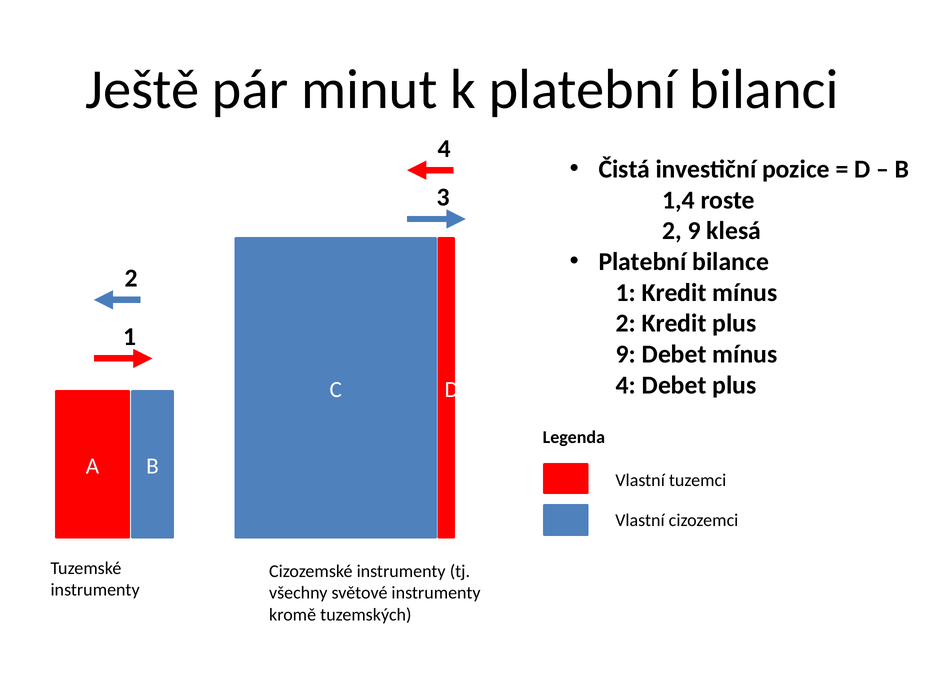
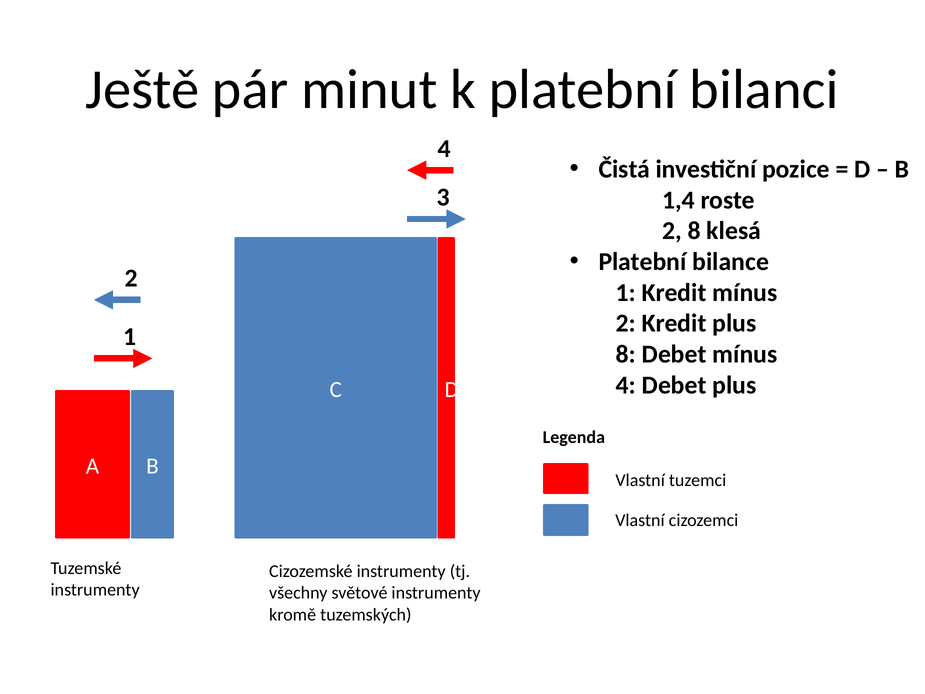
2 9: 9 -> 8
9 at (626, 354): 9 -> 8
